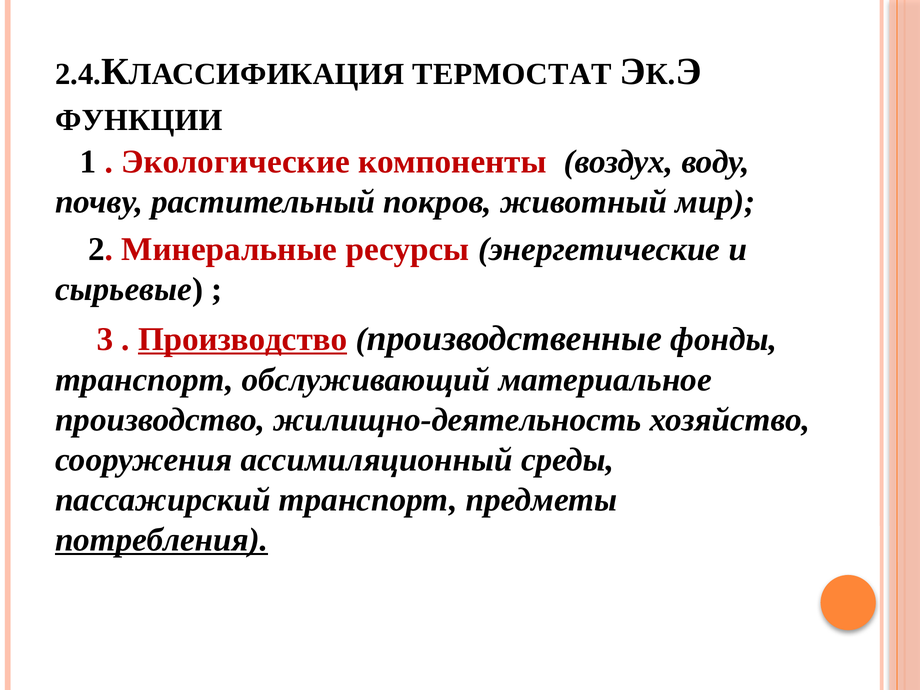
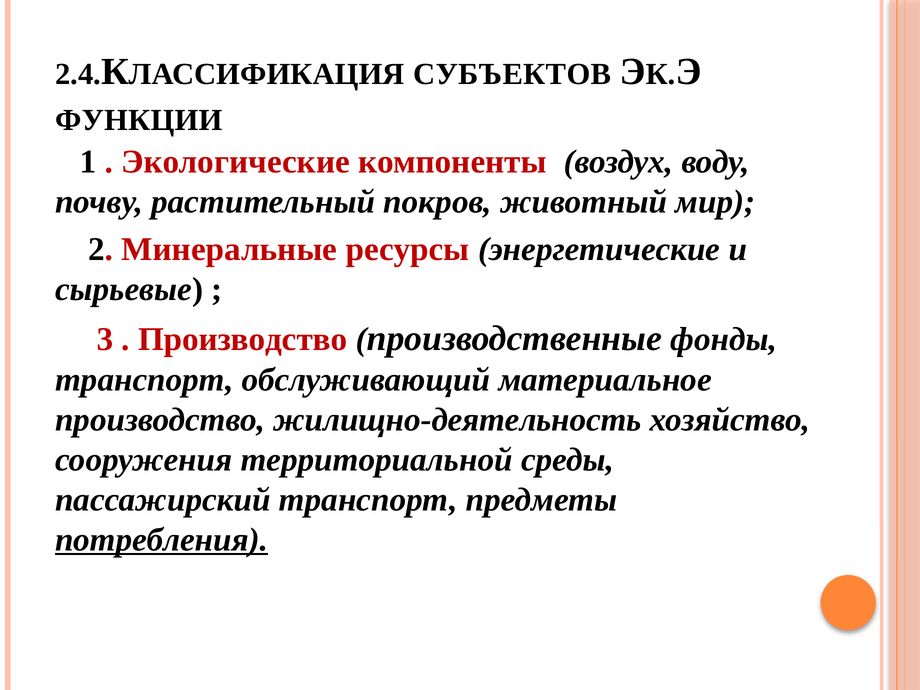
ТЕРМОСТАТ: ТЕРМОСТАТ -> СУБЪЕКТОВ
Производство at (243, 339) underline: present -> none
ассимиляционный: ассимиляционный -> территориальной
